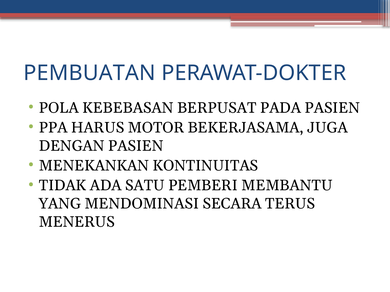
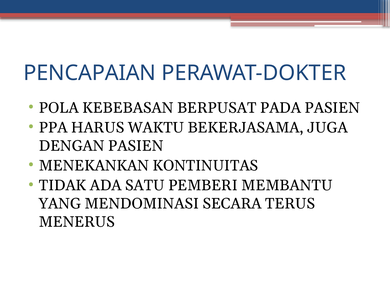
PEMBUATAN: PEMBUATAN -> PENCAPAIAN
MOTOR: MOTOR -> WAKTU
